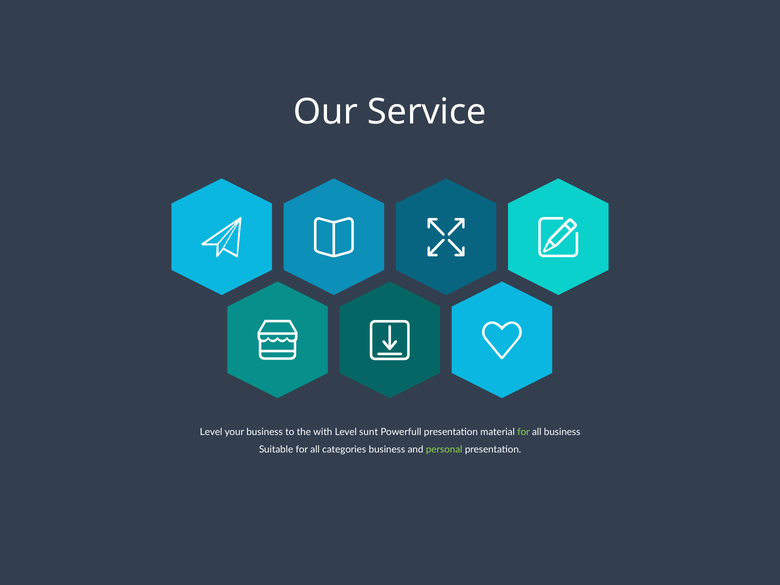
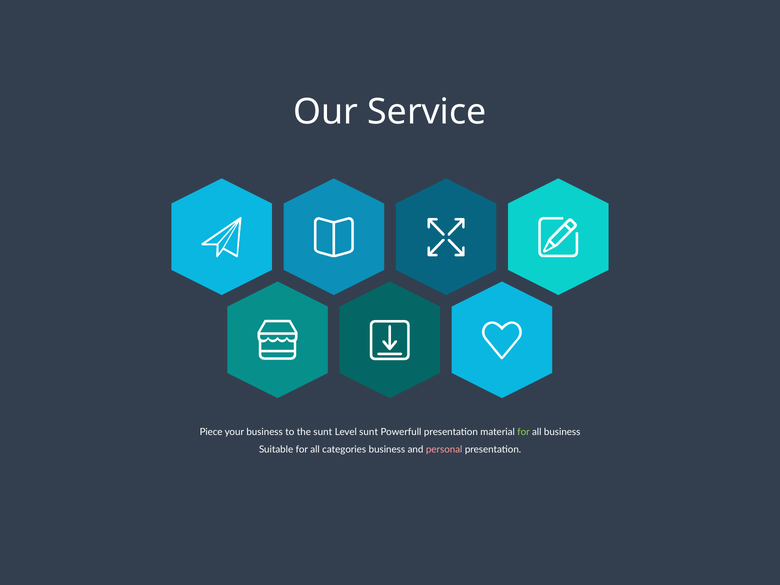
Level at (211, 432): Level -> Piece
the with: with -> sunt
personal colour: light green -> pink
